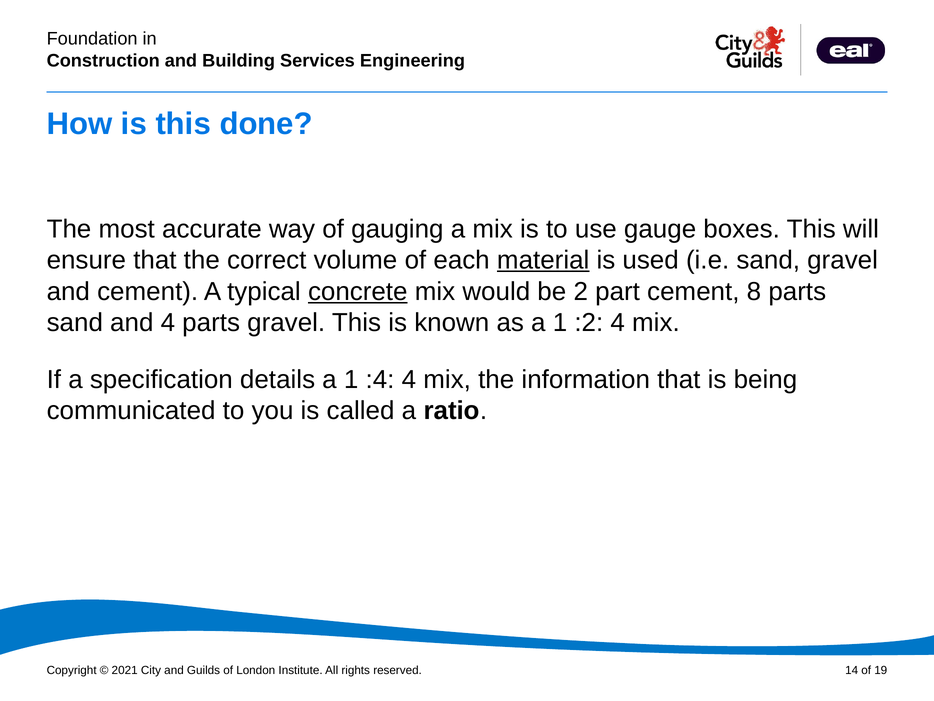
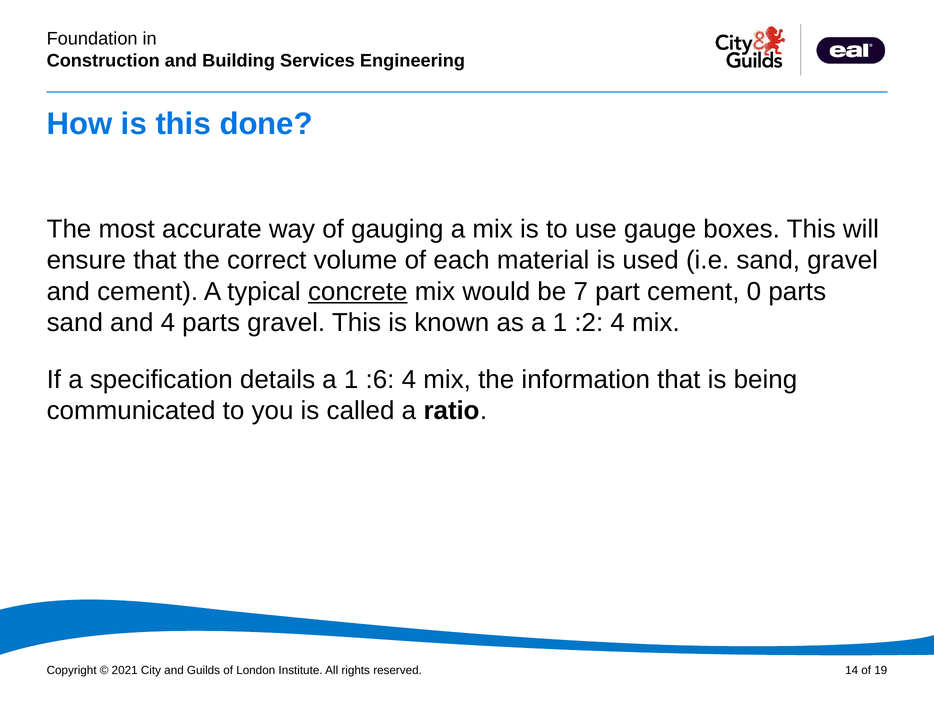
material underline: present -> none
2: 2 -> 7
8: 8 -> 0
:4: :4 -> :6
